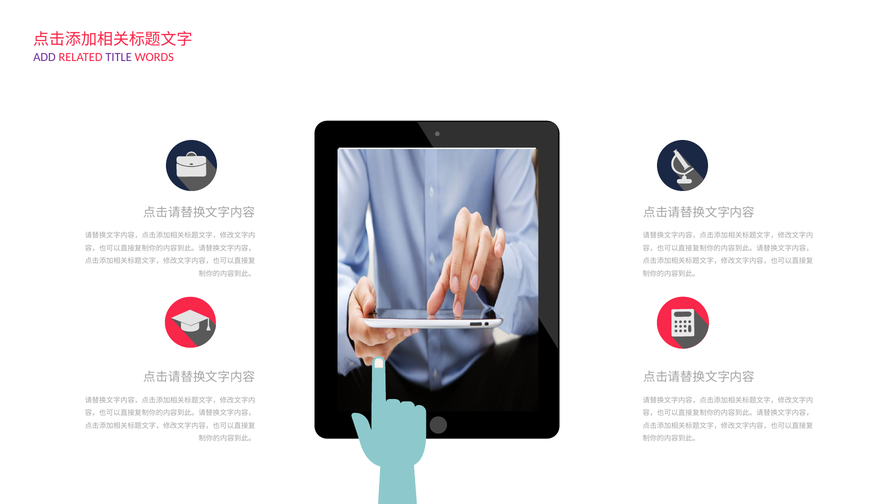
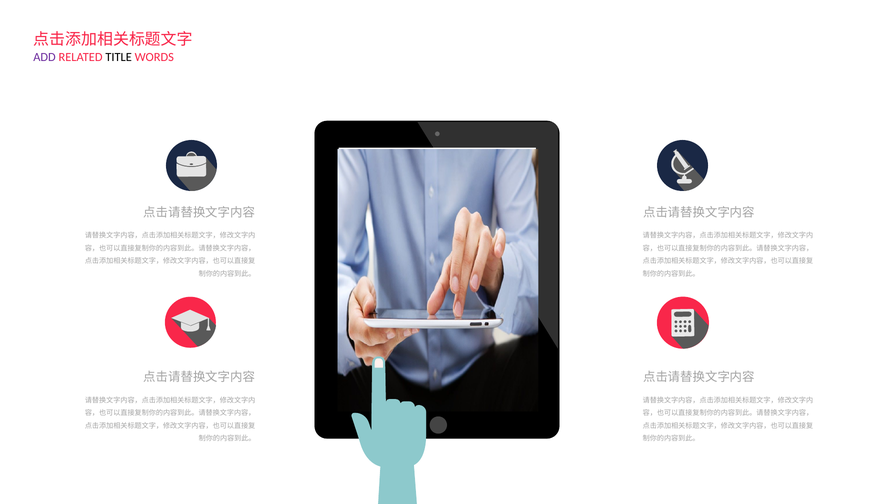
TITLE colour: purple -> black
